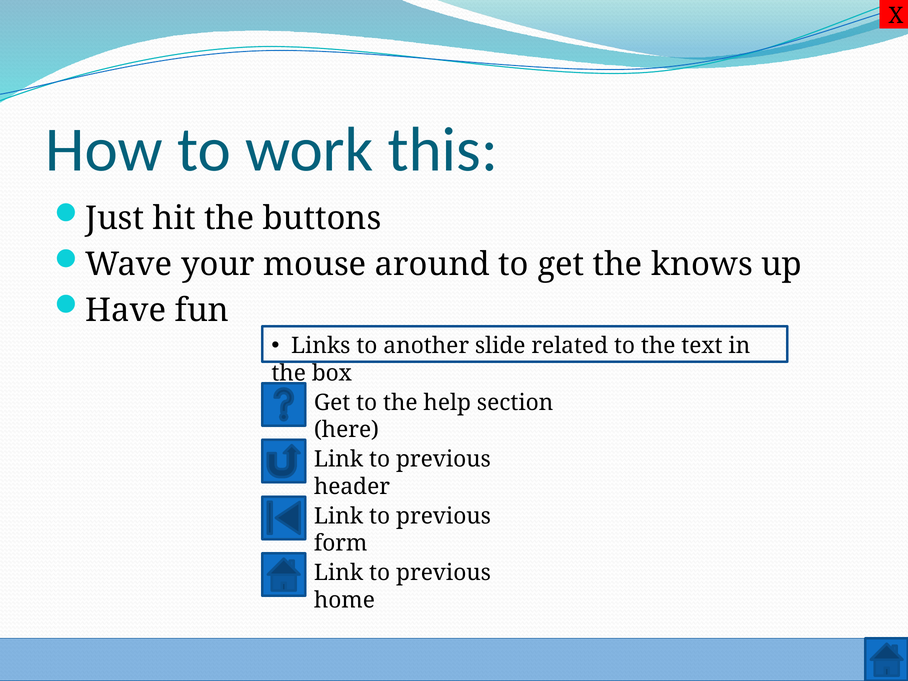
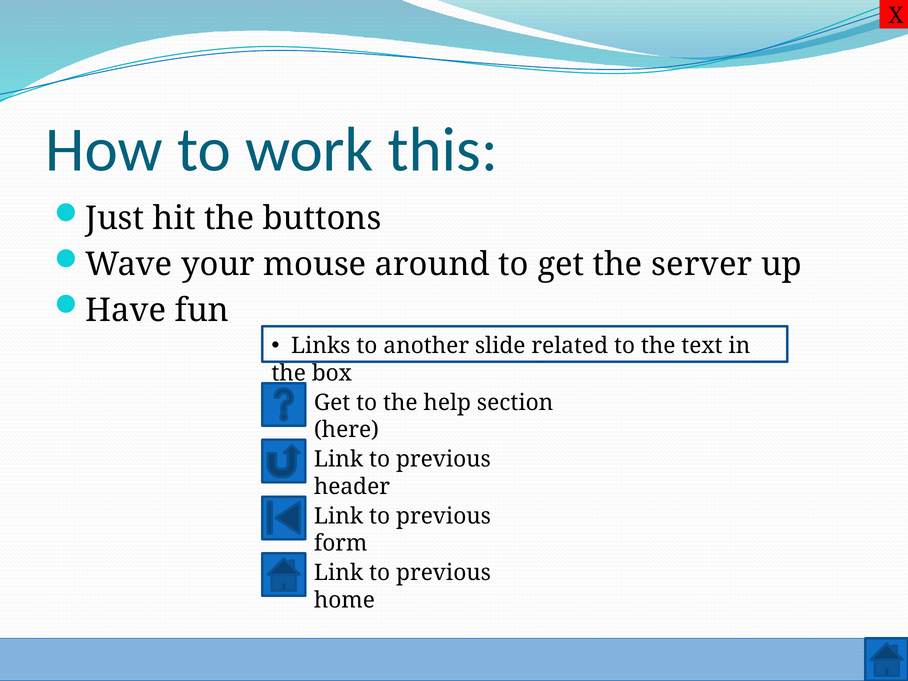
knows: knows -> server
